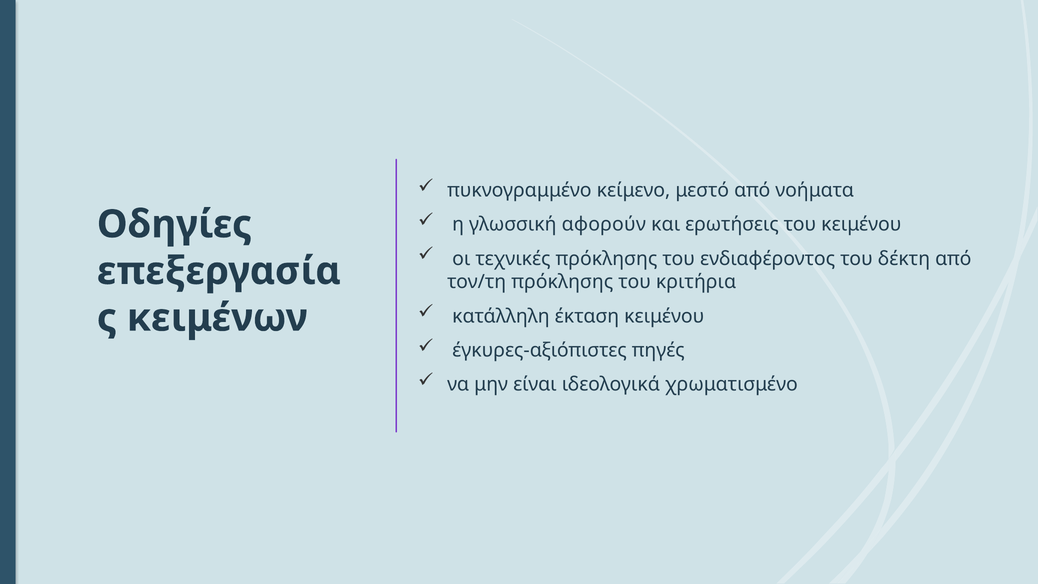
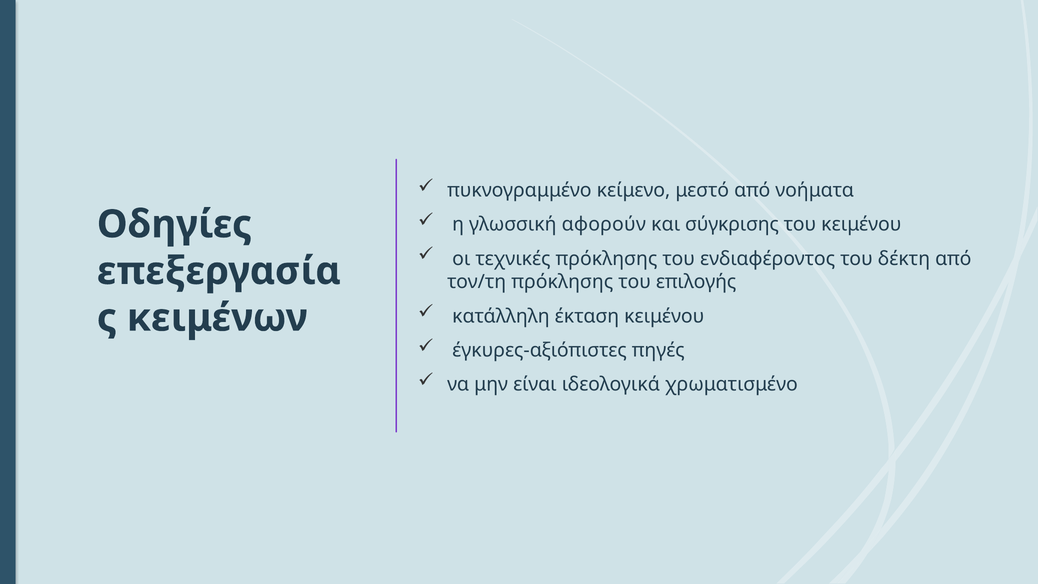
ερωτήσεις: ερωτήσεις -> σύγκρισης
κριτήρια: κριτήρια -> επιλογής
